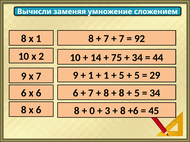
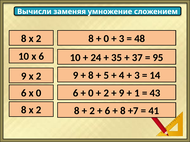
1 at (39, 39): 1 -> 2
7 at (106, 39): 7 -> 0
7 at (122, 39): 7 -> 3
92: 92 -> 48
х 2: 2 -> 6
14: 14 -> 24
75: 75 -> 35
34 at (137, 58): 34 -> 37
44: 44 -> 95
1 at (91, 76): 1 -> 8
1 at (106, 76): 1 -> 5
5 at (122, 76): 5 -> 4
5 at (137, 76): 5 -> 3
29: 29 -> 14
9 х 7: 7 -> 2
6 х 6: 6 -> 0
7 at (91, 93): 7 -> 0
8 at (106, 93): 8 -> 2
8 at (122, 93): 8 -> 9
5 at (137, 93): 5 -> 1
34 at (155, 93): 34 -> 43
6 at (39, 110): 6 -> 2
0 at (92, 111): 0 -> 2
3 at (107, 111): 3 -> 6
+6: +6 -> +7
45: 45 -> 41
